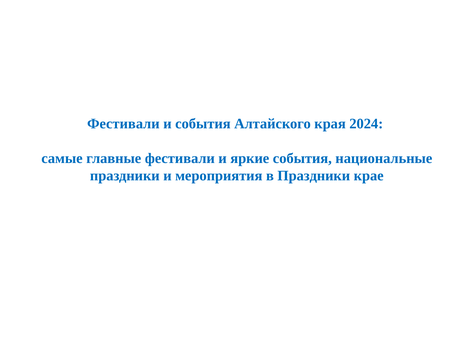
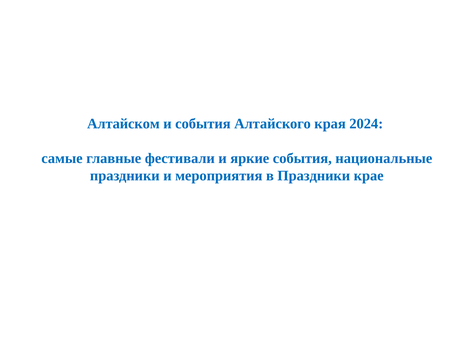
Фестивали at (123, 123): Фестивали -> Алтайском
